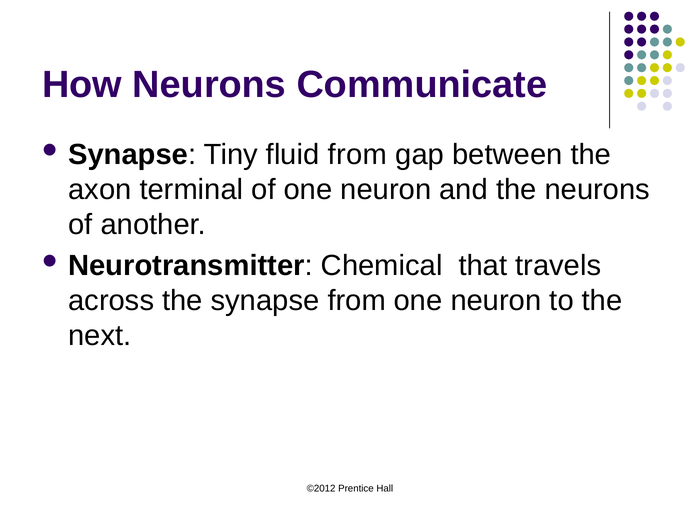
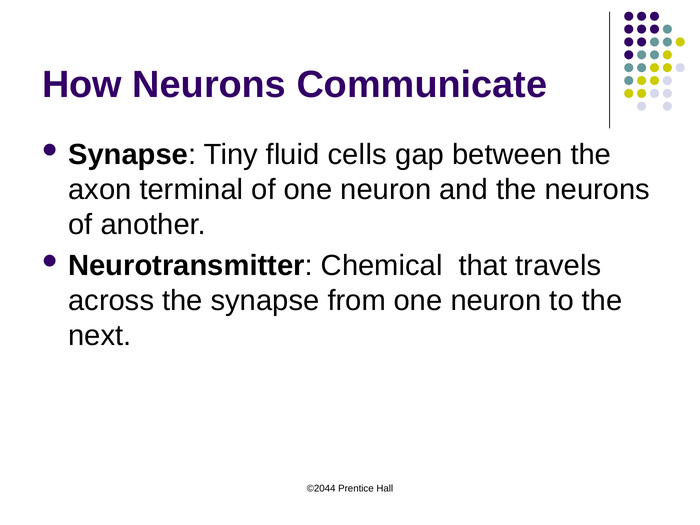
fluid from: from -> cells
©2012: ©2012 -> ©2044
